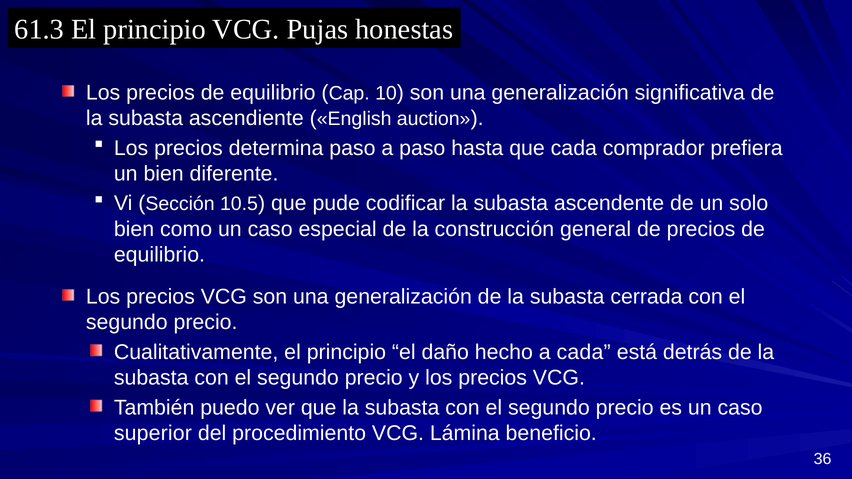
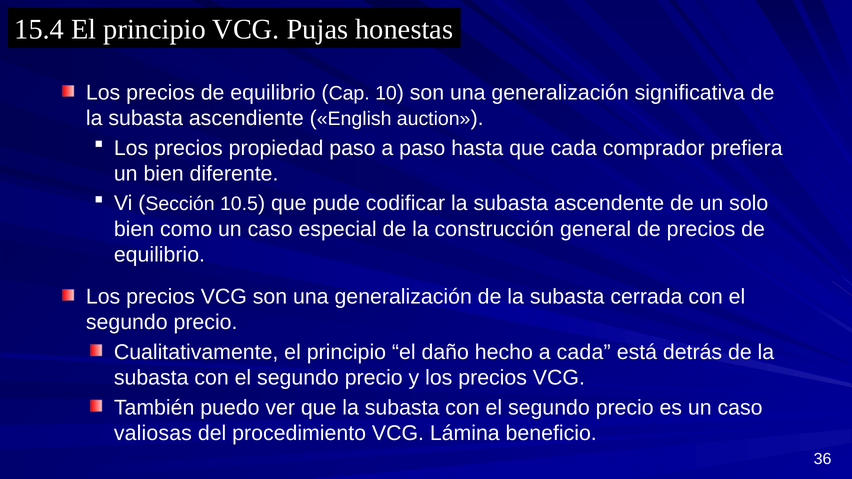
61.3: 61.3 -> 15.4
determina: determina -> propiedad
superior: superior -> valiosas
